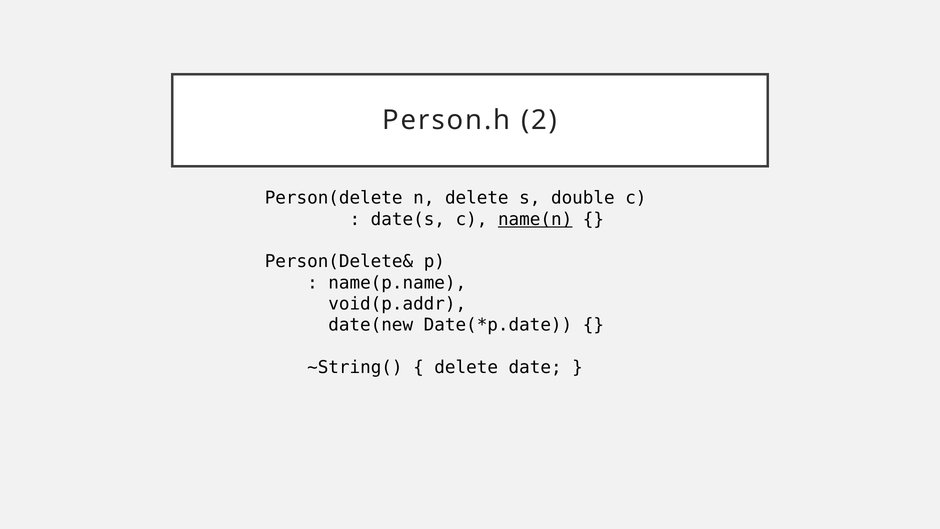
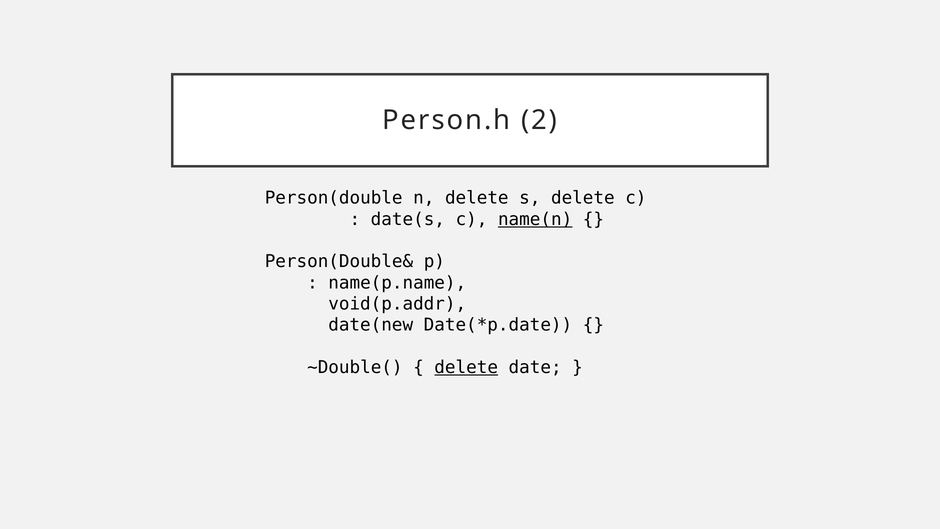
Person(delete: Person(delete -> Person(double
s double: double -> delete
Person(Delete&: Person(Delete& -> Person(Double&
~String(: ~String( -> ~Double(
delete at (466, 367) underline: none -> present
